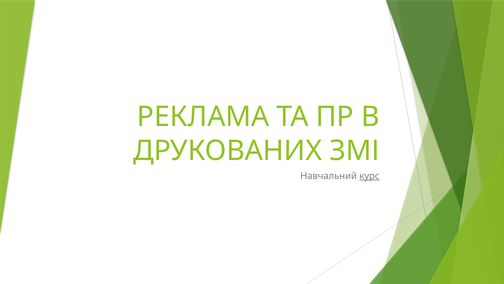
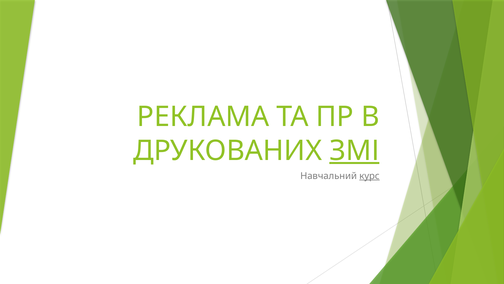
ЗМІ underline: none -> present
